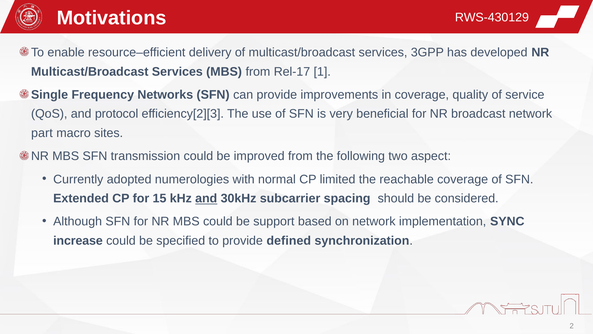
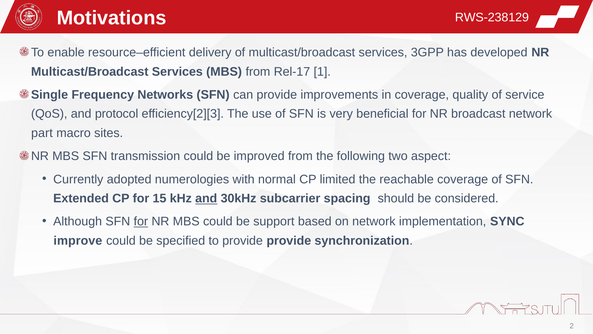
RWS-430129: RWS-430129 -> RWS-238129
for at (141, 221) underline: none -> present
increase: increase -> improve
provide defined: defined -> provide
